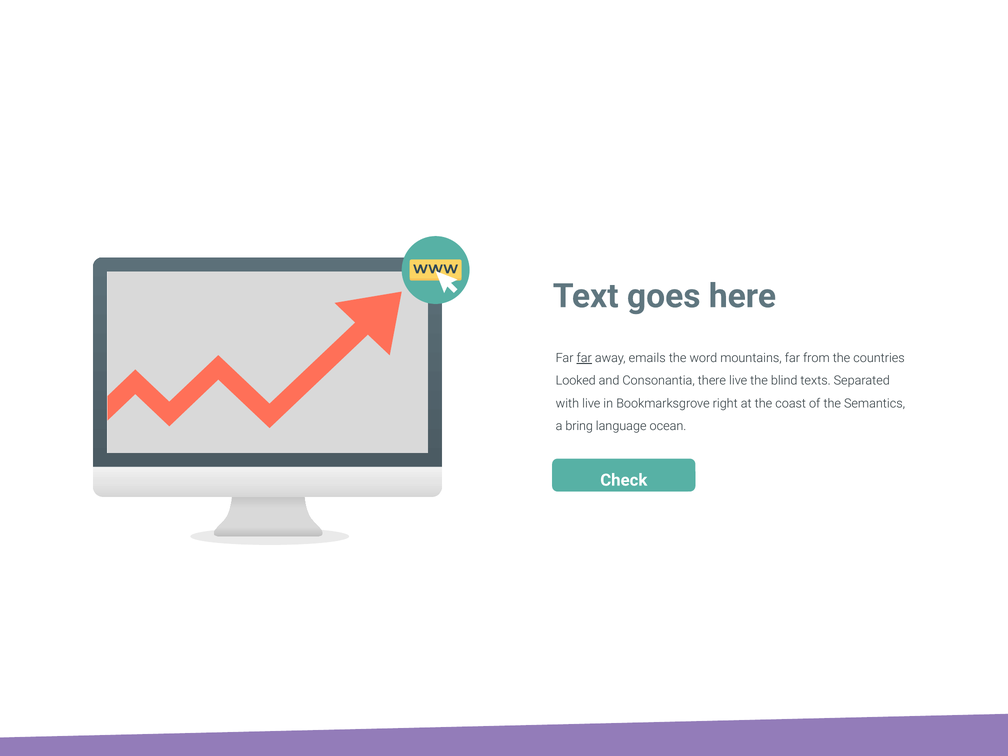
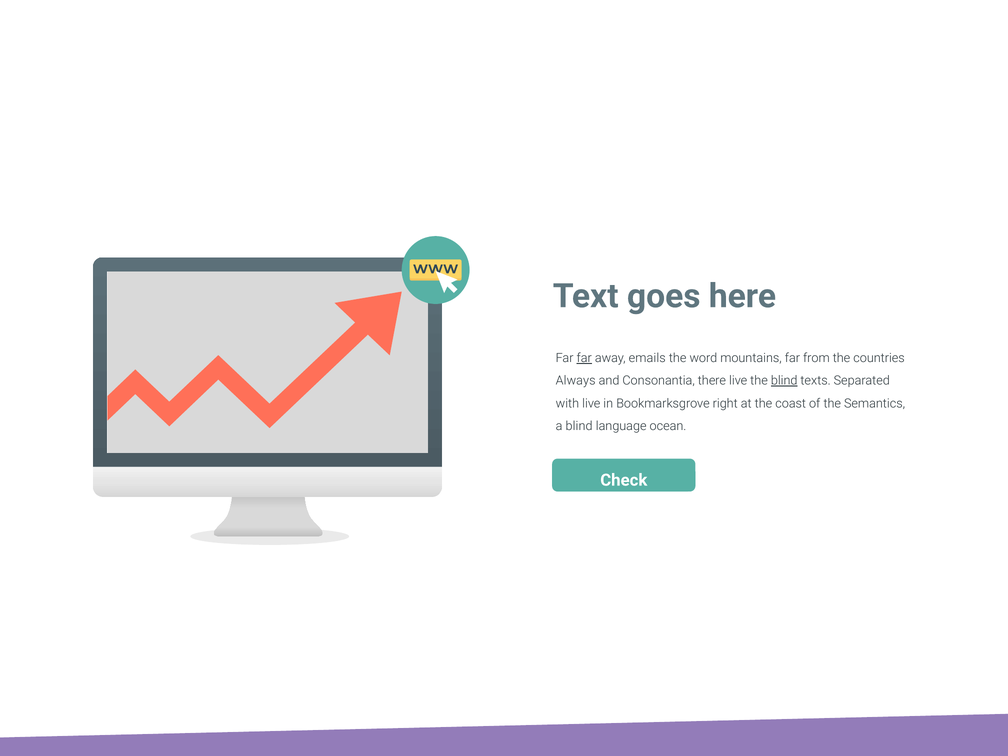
Looked: Looked -> Always
blind at (784, 381) underline: none -> present
a bring: bring -> blind
